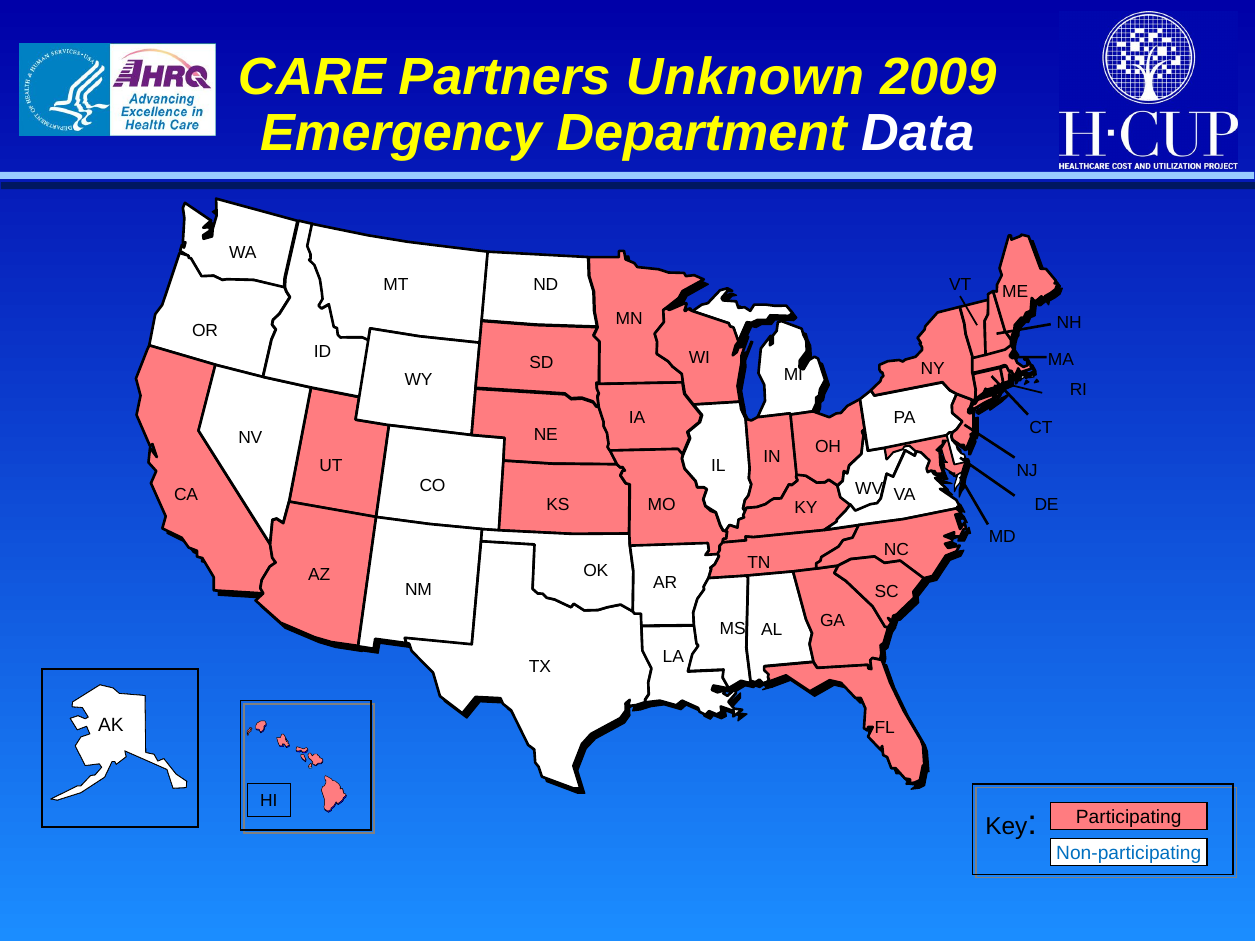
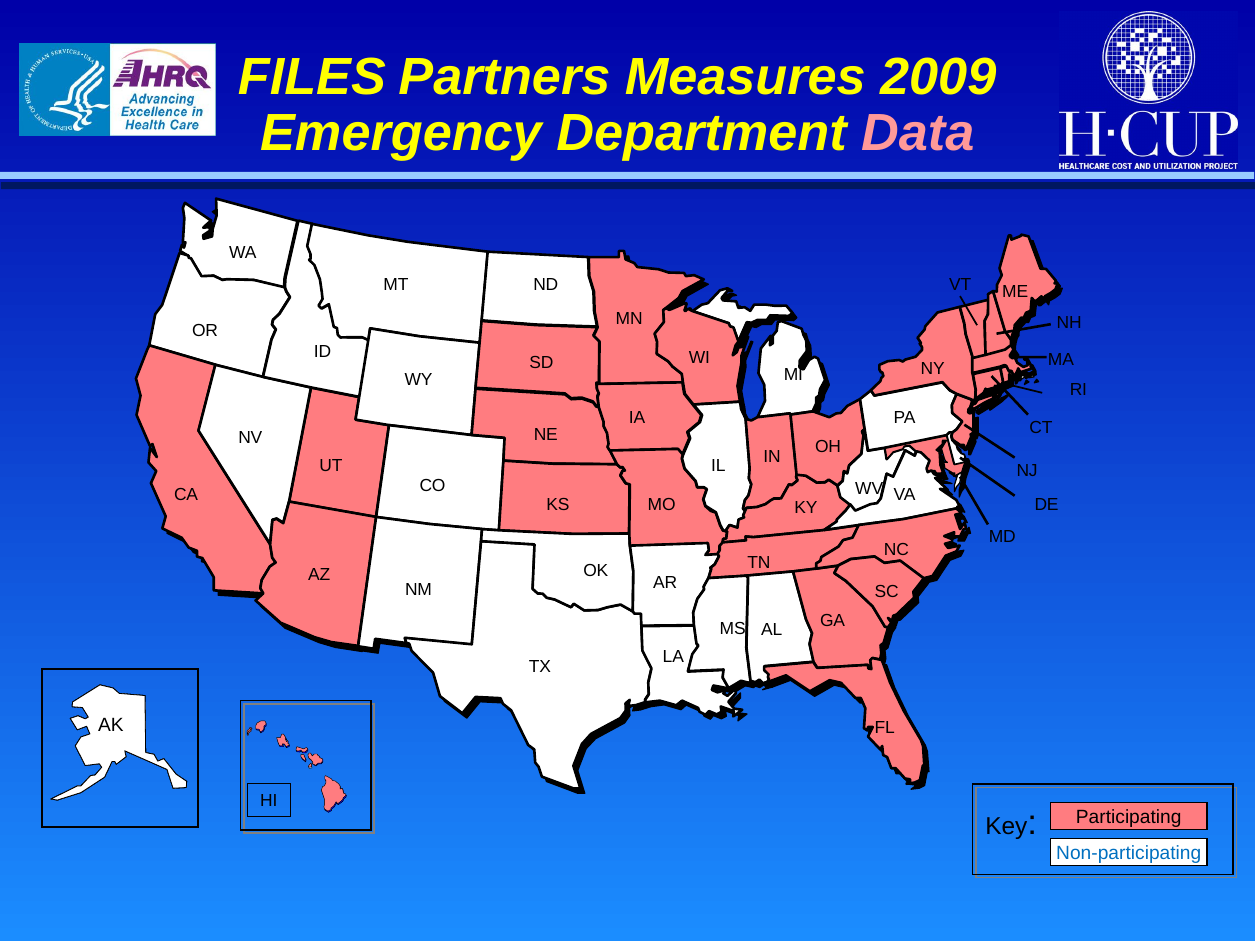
CARE: CARE -> FILES
Unknown: Unknown -> Measures
Data colour: white -> pink
